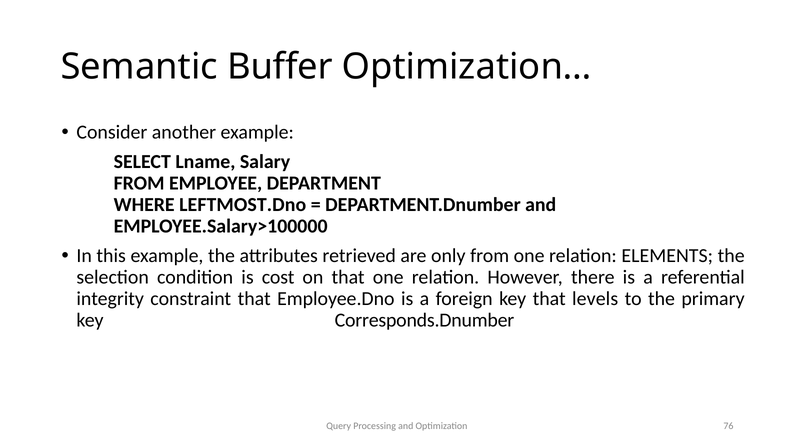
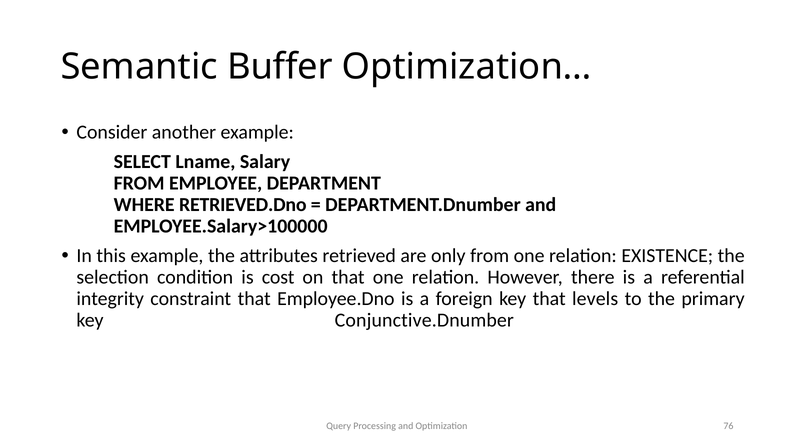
LEFTMOST.Dno: LEFTMOST.Dno -> RETRIEVED.Dno
ELEMENTS: ELEMENTS -> EXISTENCE
Corresponds.Dnumber: Corresponds.Dnumber -> Conjunctive.Dnumber
